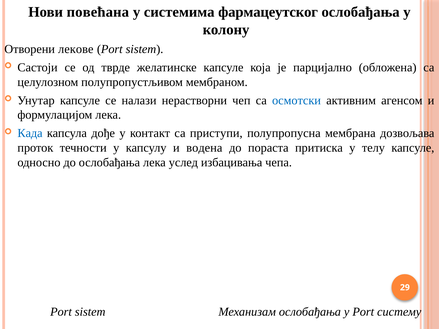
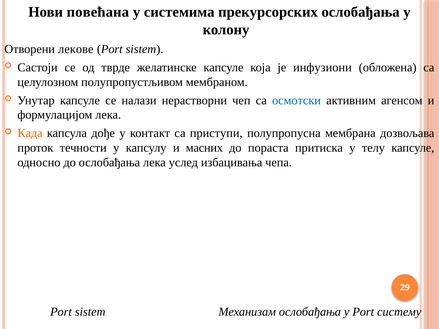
фармацеутског: фармацеутског -> прекурсорских
парцијално: парцијално -> инфузиони
Када colour: blue -> orange
водена: водена -> масних
